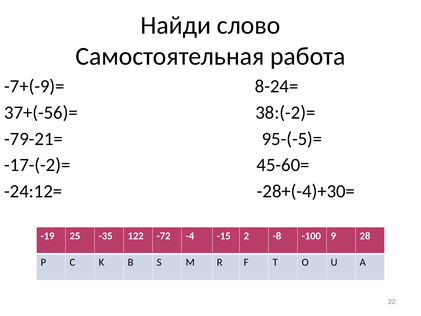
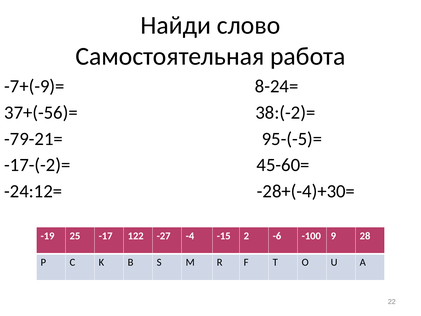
-35: -35 -> -17
-72: -72 -> -27
-8: -8 -> -6
